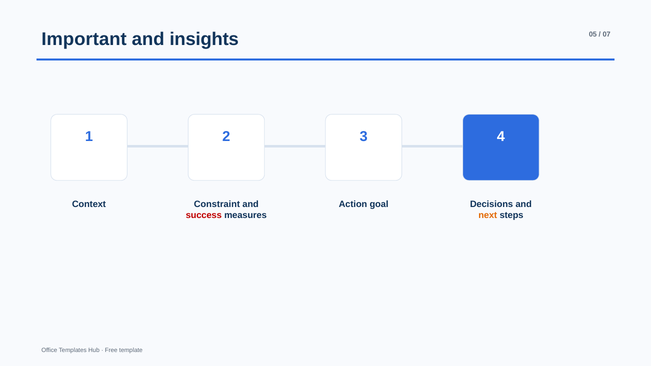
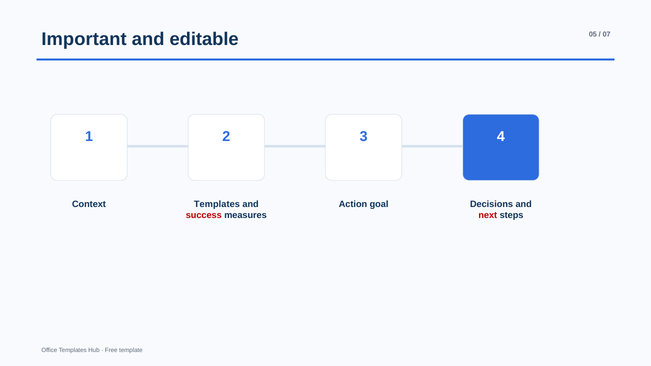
insights: insights -> editable
Constraint at (217, 204): Constraint -> Templates
next colour: orange -> red
